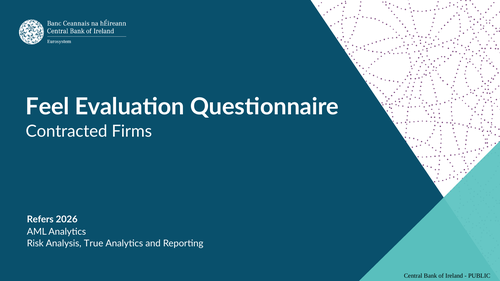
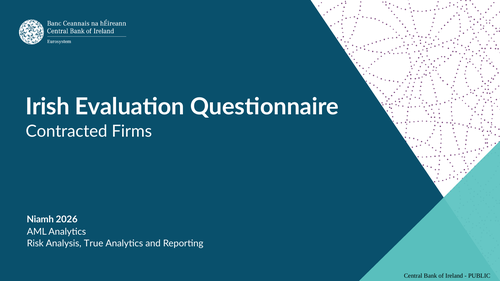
Feel: Feel -> Irish
Refers: Refers -> Niamh
